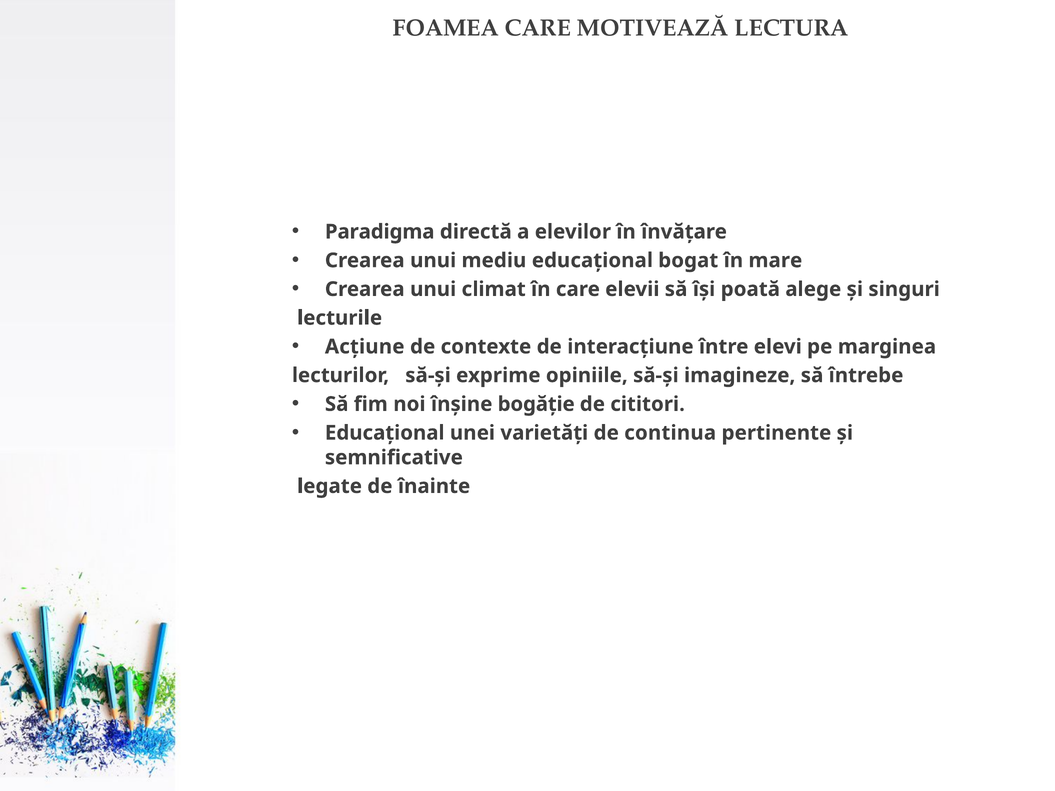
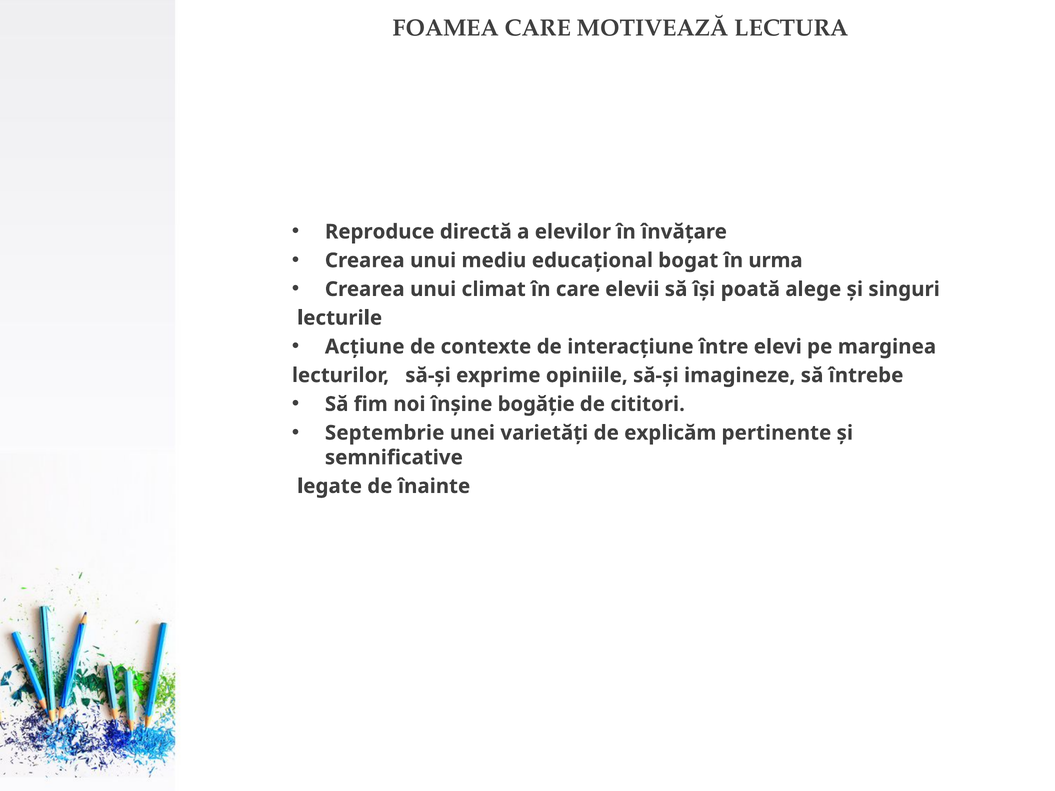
Paradigma: Paradigma -> Reproduce
mare: mare -> urma
Educațional at (385, 433): Educațional -> Septembrie
continua: continua -> explicăm
